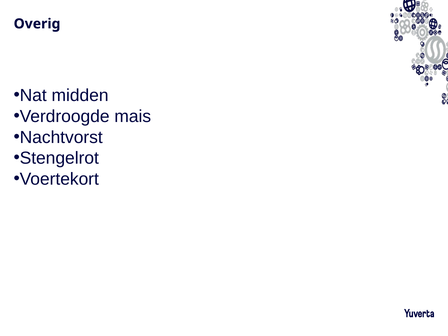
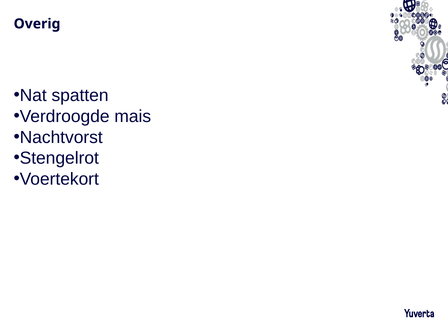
midden: midden -> spatten
